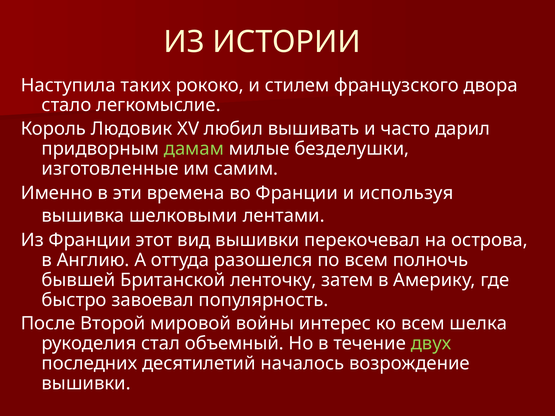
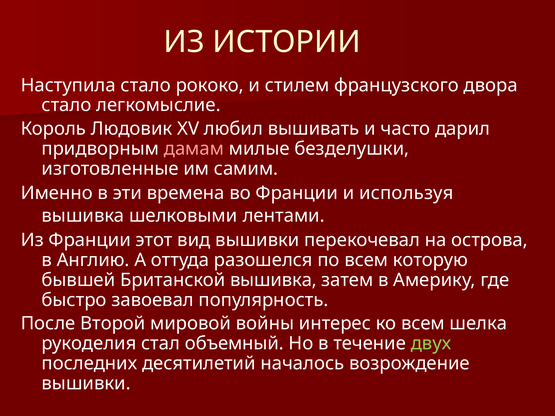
Наступила таких: таких -> стало
дамам colour: light green -> pink
полночь: полночь -> которую
Британской ленточку: ленточку -> вышивка
